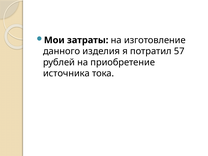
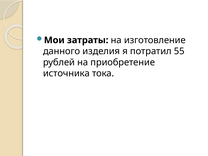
57: 57 -> 55
